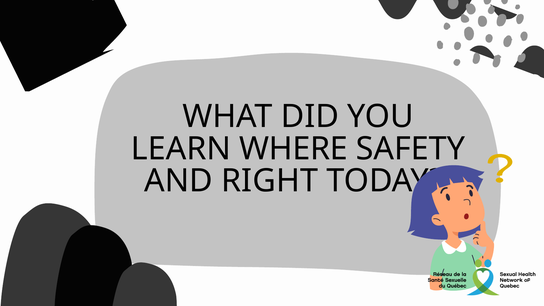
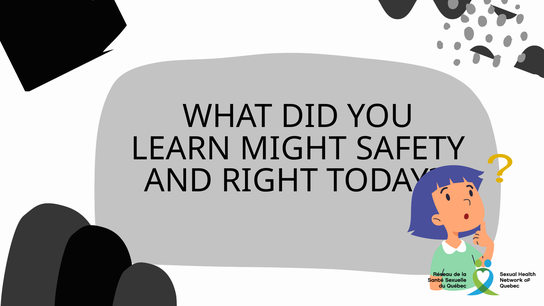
WHERE: WHERE -> MIGHT
